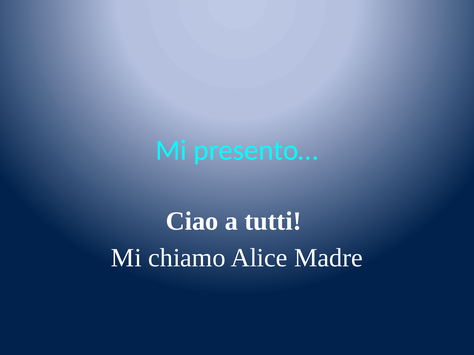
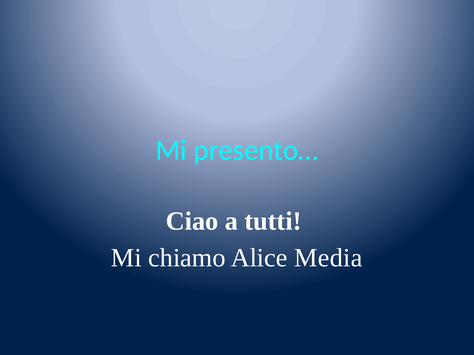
Madre: Madre -> Media
